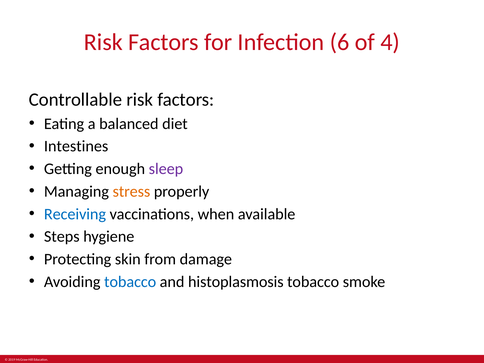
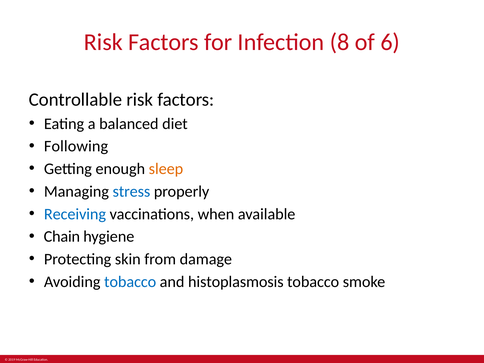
6: 6 -> 8
4: 4 -> 6
Intestines: Intestines -> Following
sleep colour: purple -> orange
stress colour: orange -> blue
Steps: Steps -> Chain
